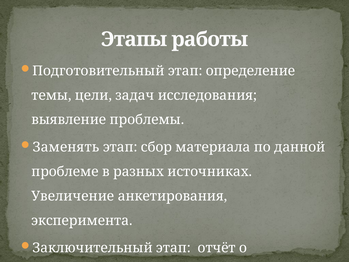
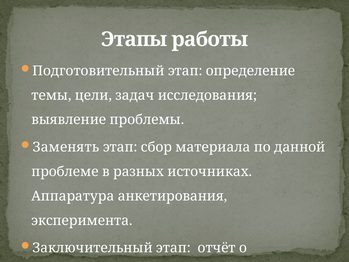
Увеличение: Увеличение -> Аппаратура
